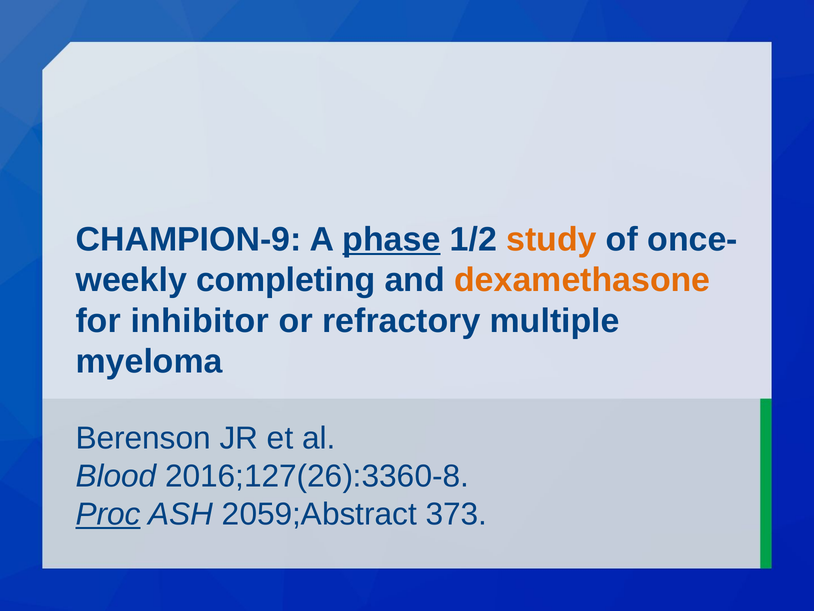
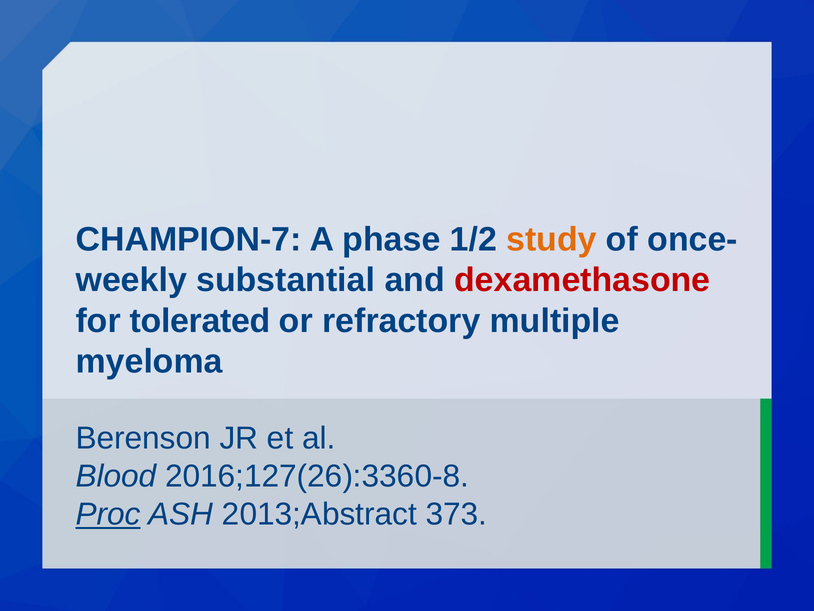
CHAMPION-9: CHAMPION-9 -> CHAMPION-7
phase underline: present -> none
completing: completing -> substantial
dexamethasone colour: orange -> red
inhibitor: inhibitor -> tolerated
2059;Abstract: 2059;Abstract -> 2013;Abstract
